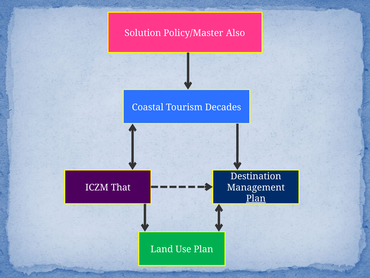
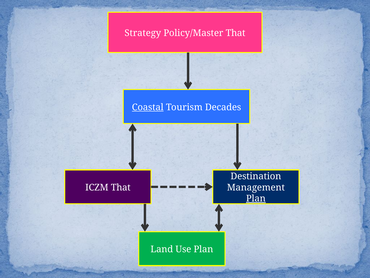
Solution: Solution -> Strategy
Policy/Master Also: Also -> That
Coastal underline: none -> present
